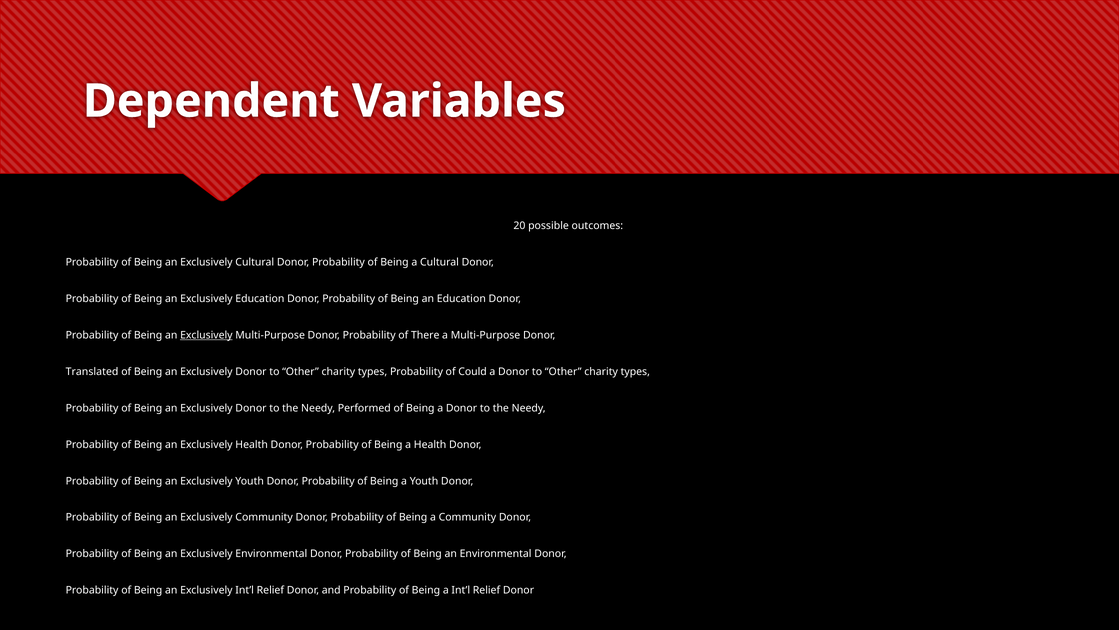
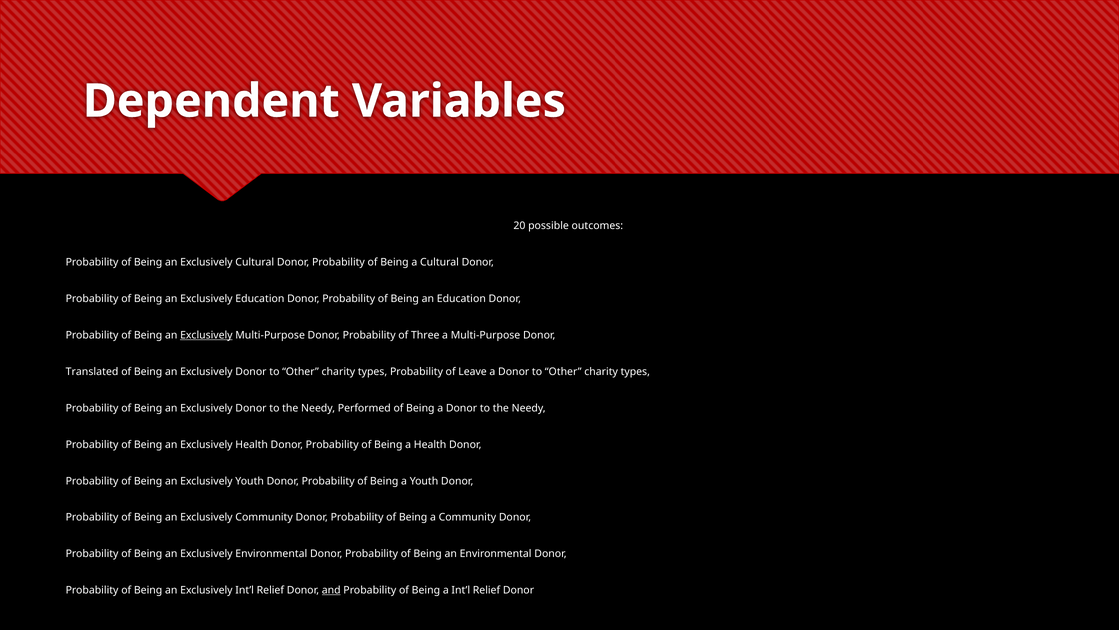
There: There -> Three
Could: Could -> Leave
and underline: none -> present
